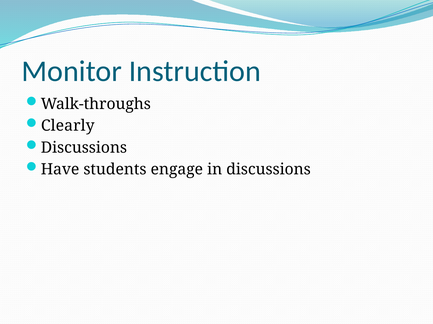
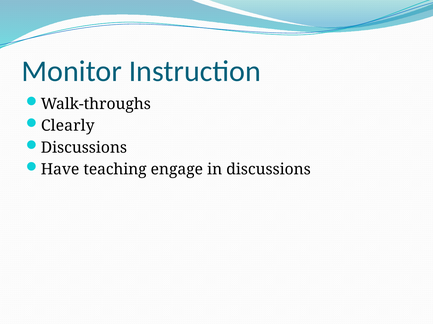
students: students -> teaching
